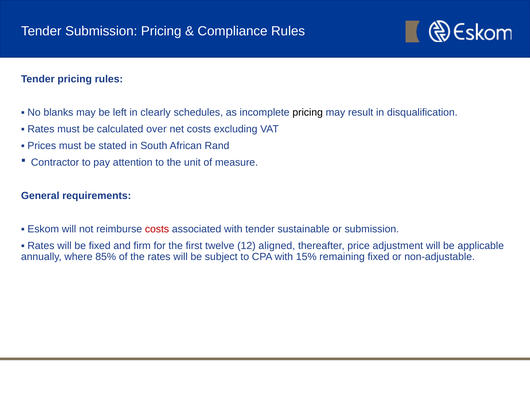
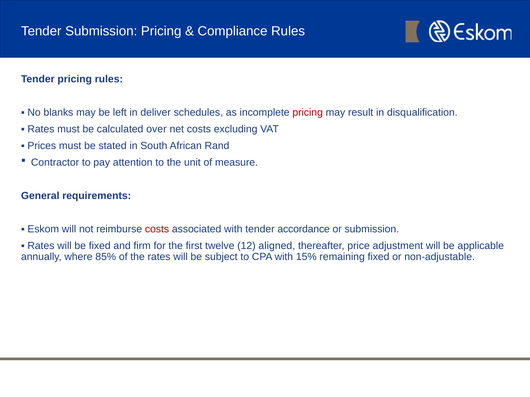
clearly: clearly -> deliver
pricing at (308, 112) colour: black -> red
sustainable: sustainable -> accordance
